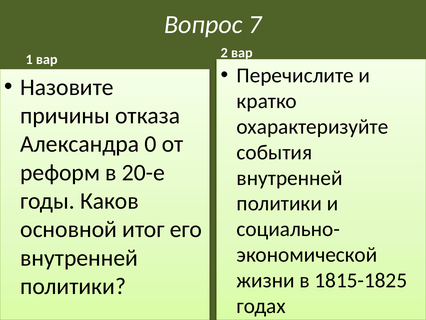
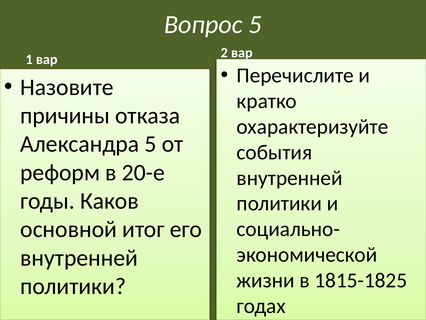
Вопрос 7: 7 -> 5
Александра 0: 0 -> 5
